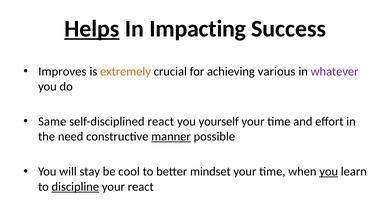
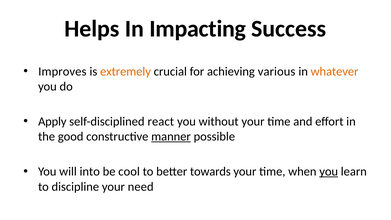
Helps underline: present -> none
whatever colour: purple -> orange
Same: Same -> Apply
yourself: yourself -> without
need: need -> good
stay: stay -> into
mindset: mindset -> towards
discipline underline: present -> none
your react: react -> need
